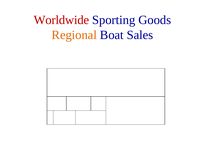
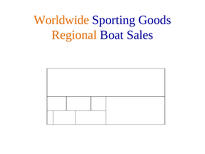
Worldwide colour: red -> orange
